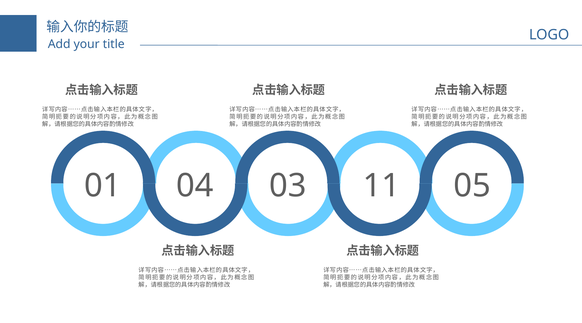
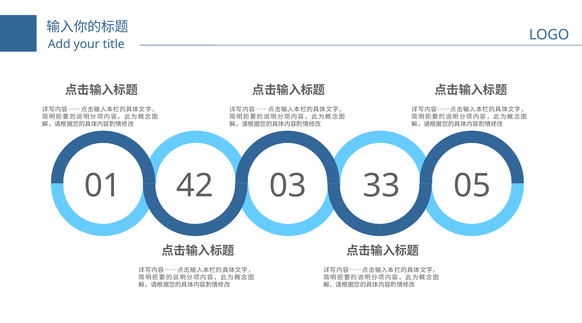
04: 04 -> 42
11: 11 -> 33
